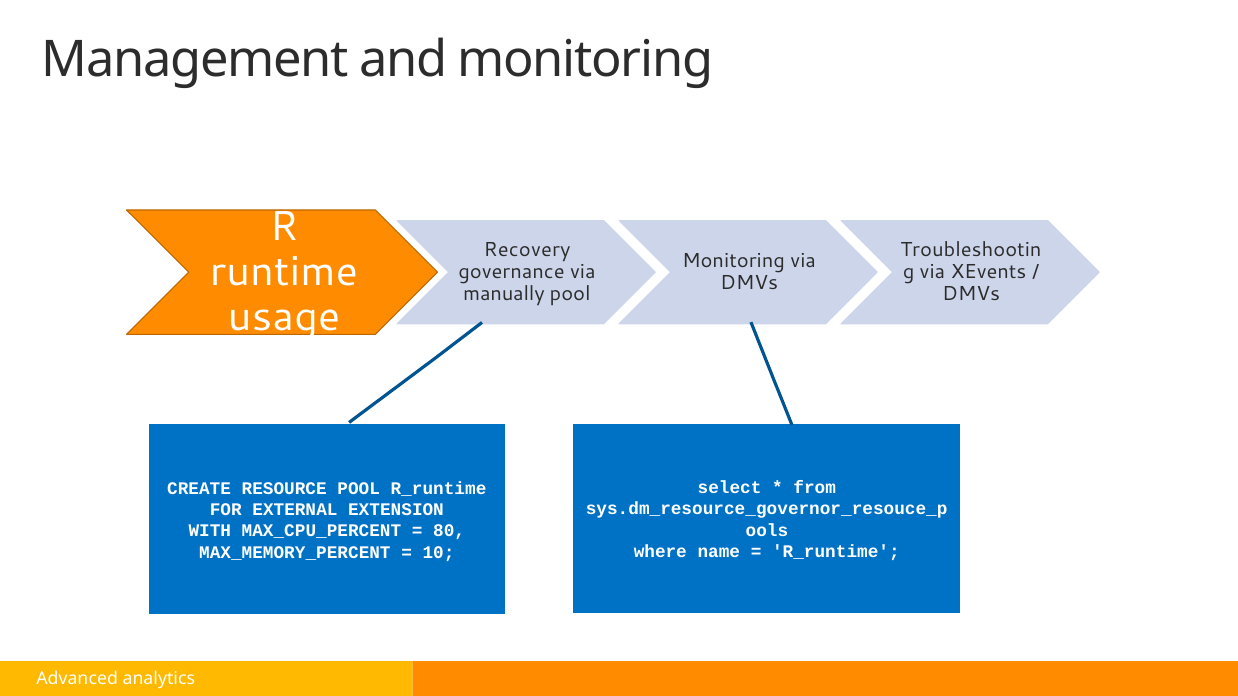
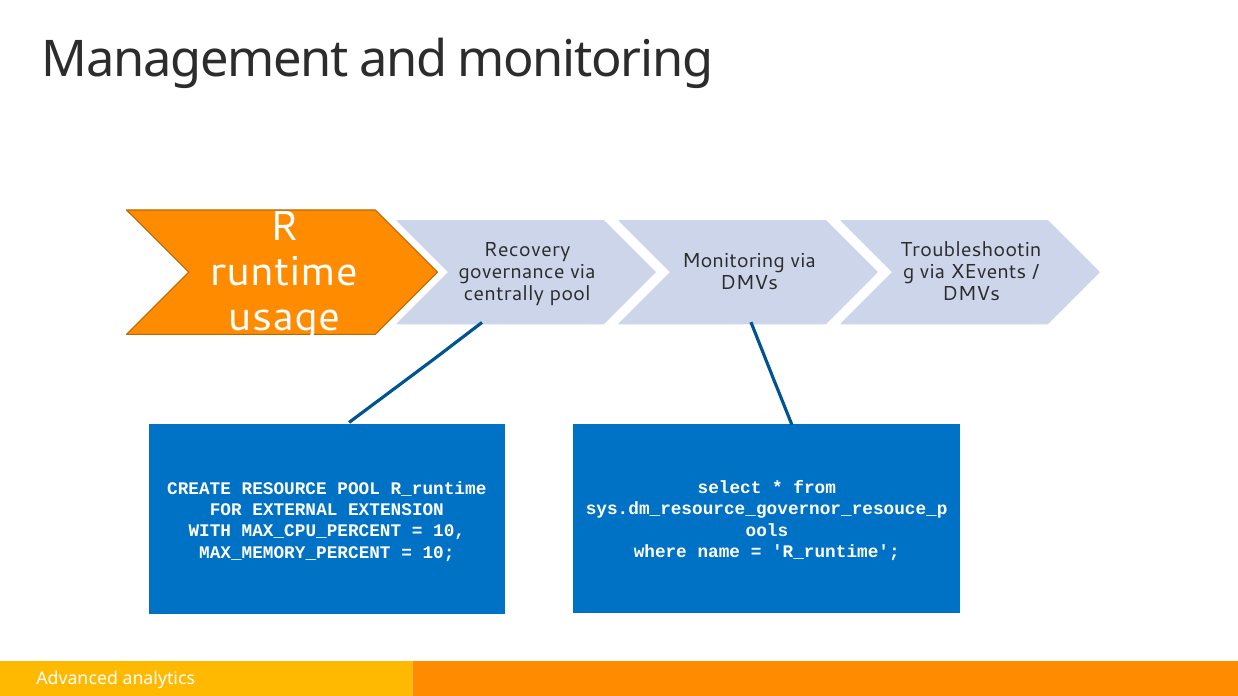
manually: manually -> centrally
80 at (449, 531): 80 -> 10
